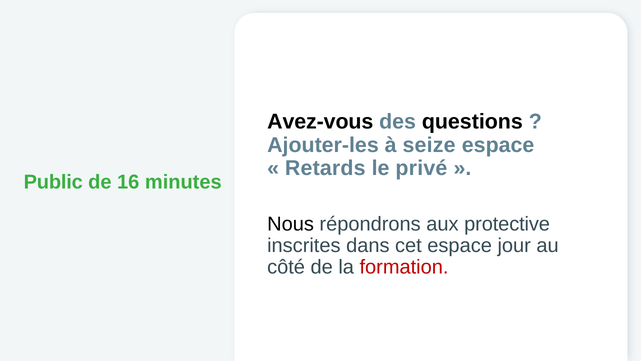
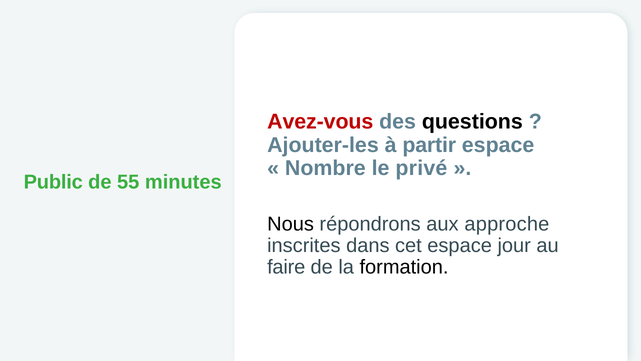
Avez-vous colour: black -> red
seize: seize -> partir
Retards: Retards -> Nombre
16: 16 -> 55
protective: protective -> approche
côté: côté -> faire
formation colour: red -> black
